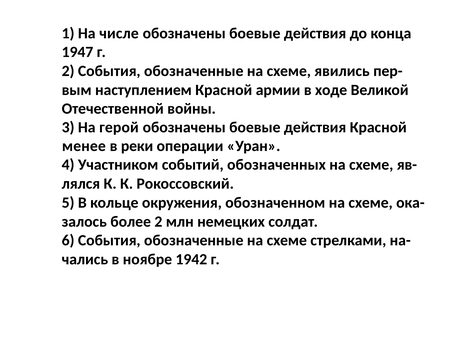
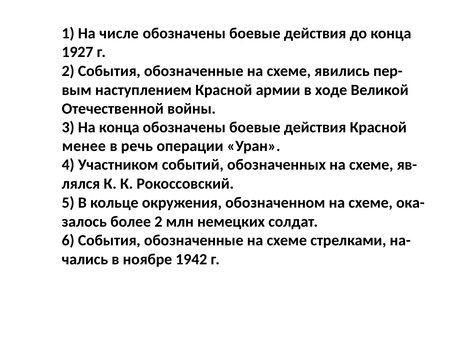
1947: 1947 -> 1927
На герой: герой -> конца
реки: реки -> речь
